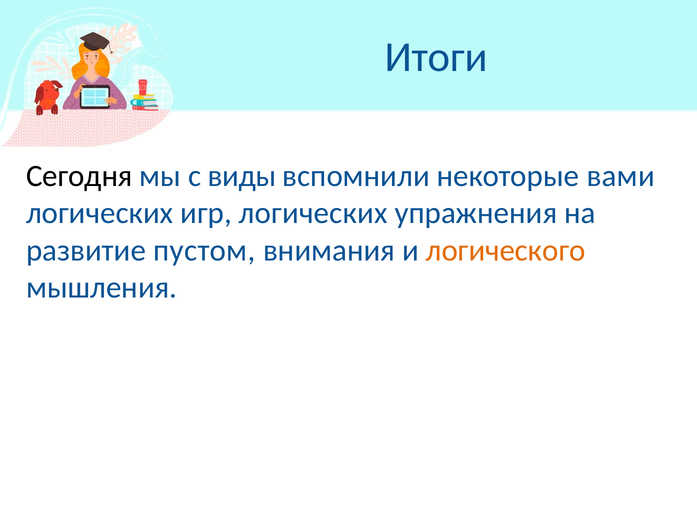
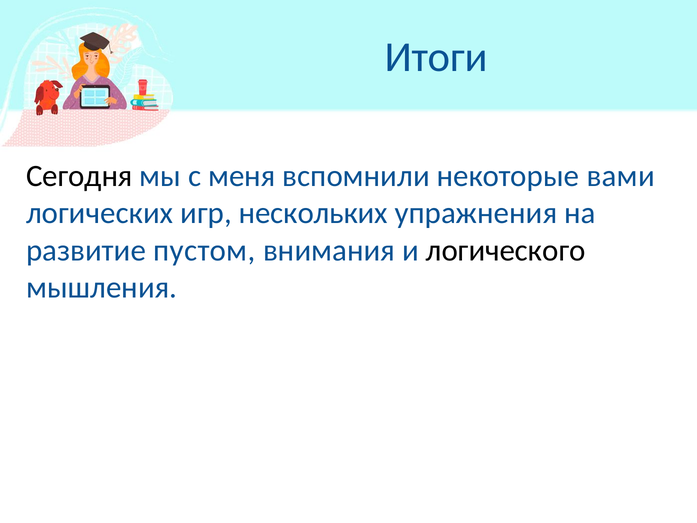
виды: виды -> меня
игр логических: логических -> нескольких
логического colour: orange -> black
